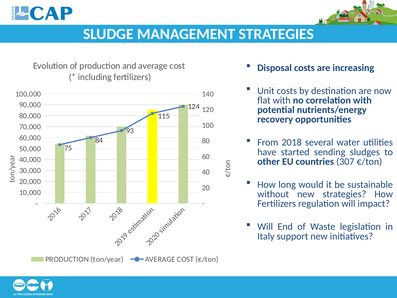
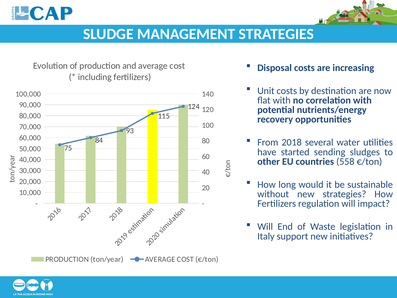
307: 307 -> 558
